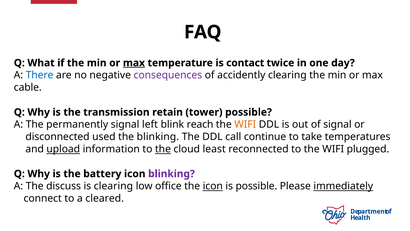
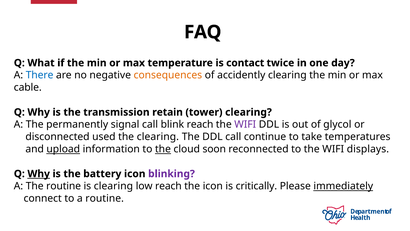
max at (134, 63) underline: present -> none
consequences colour: purple -> orange
tower possible: possible -> clearing
signal left: left -> call
WIFI at (245, 124) colour: orange -> purple
of signal: signal -> glycol
the blinking: blinking -> clearing
least: least -> soon
plugged: plugged -> displays
Why at (39, 174) underline: none -> present
The discuss: discuss -> routine
low office: office -> reach
icon at (213, 186) underline: present -> none
is possible: possible -> critically
a cleared: cleared -> routine
